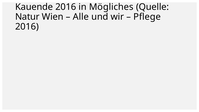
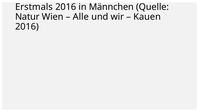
Kauende: Kauende -> Erstmals
Mögliches: Mögliches -> Männchen
Pflege: Pflege -> Kauen
